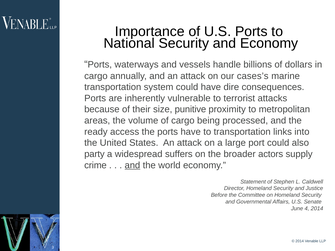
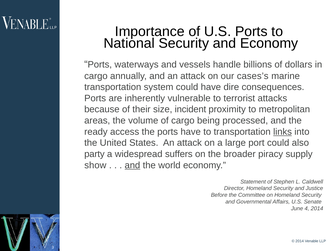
punitive: punitive -> incident
links underline: none -> present
actors: actors -> piracy
crime: crime -> show
